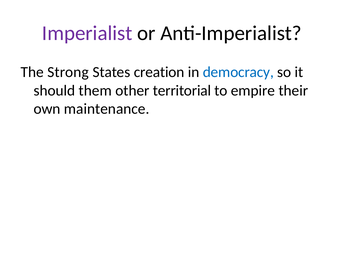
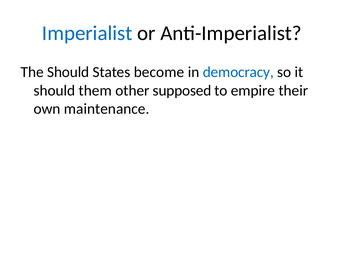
Imperialist colour: purple -> blue
The Strong: Strong -> Should
creation: creation -> become
territorial: territorial -> supposed
